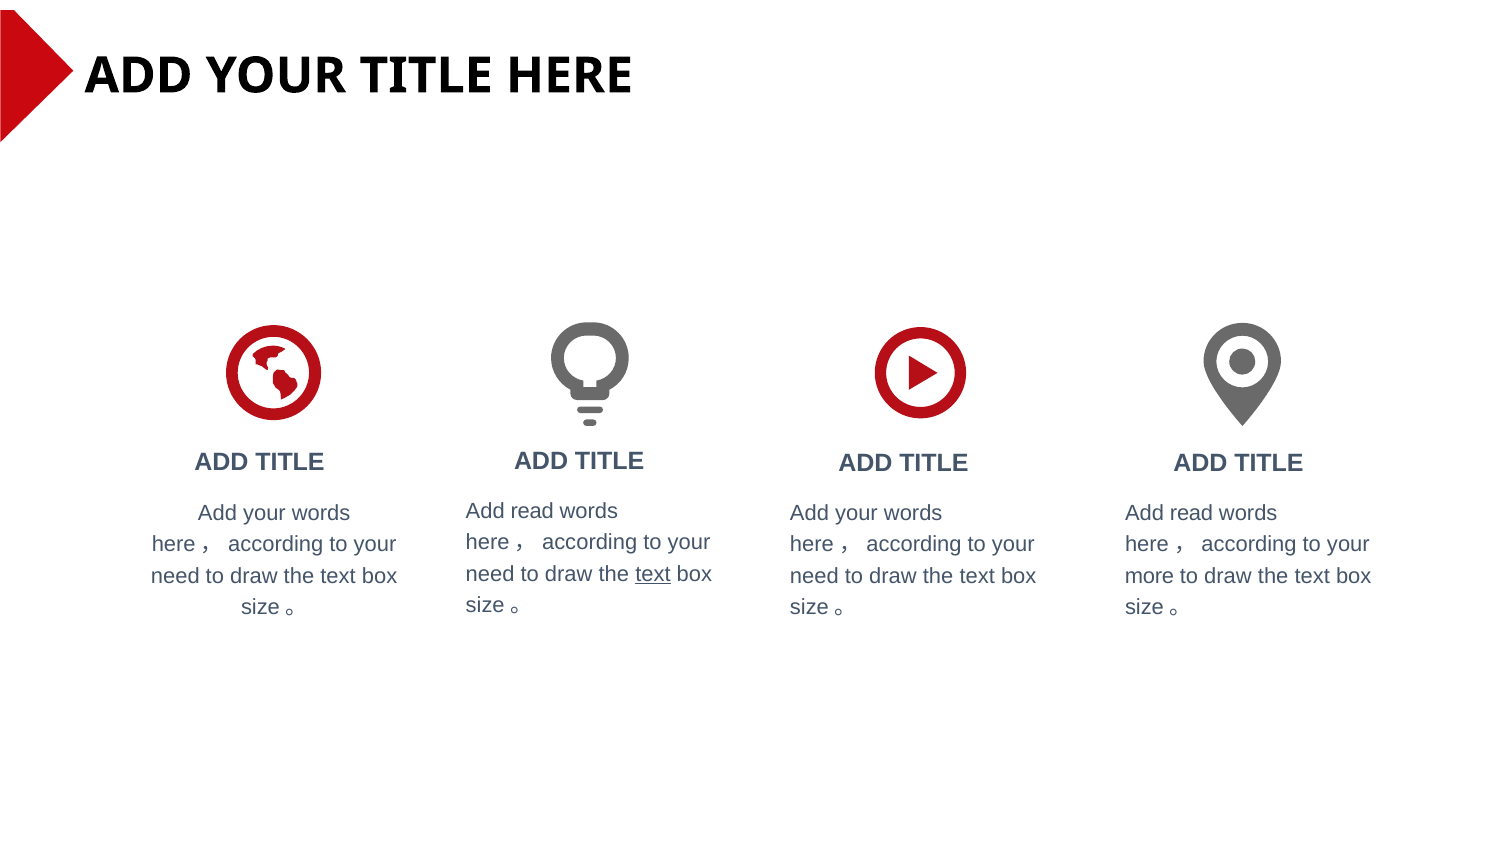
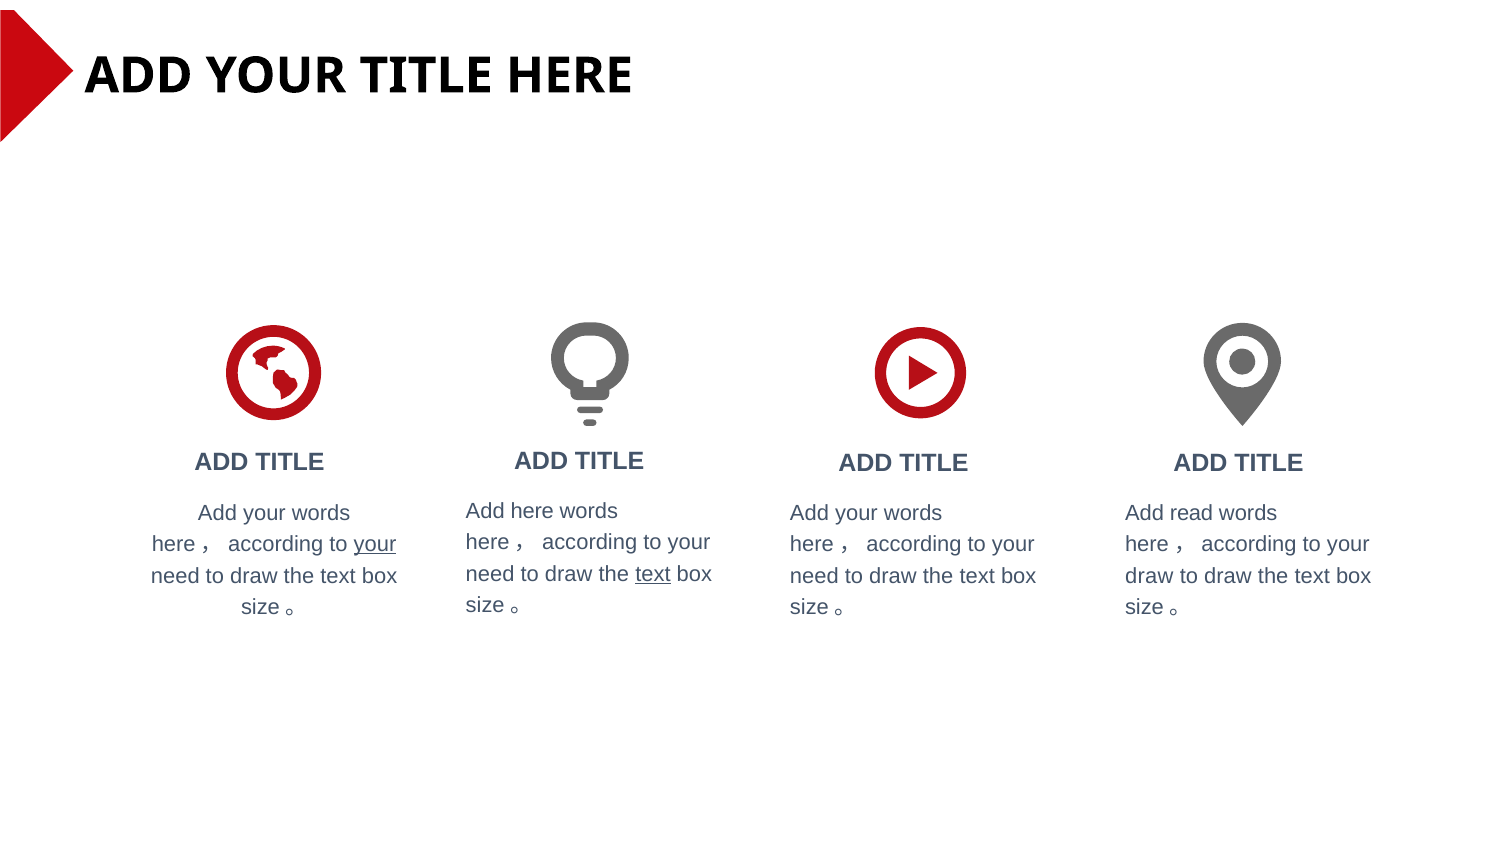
read at (532, 511): read -> here
your at (375, 545) underline: none -> present
more at (1150, 576): more -> draw
